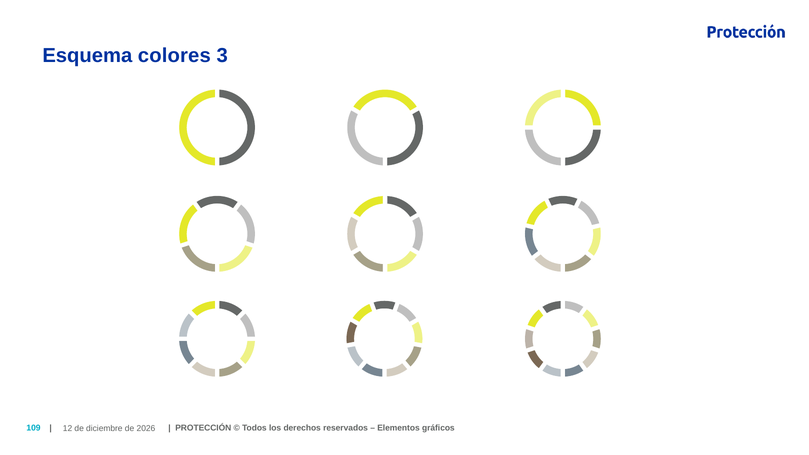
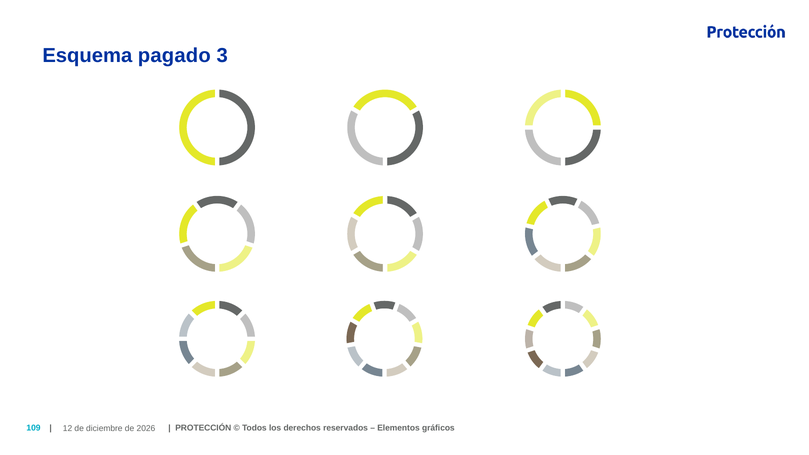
colores: colores -> pagado
